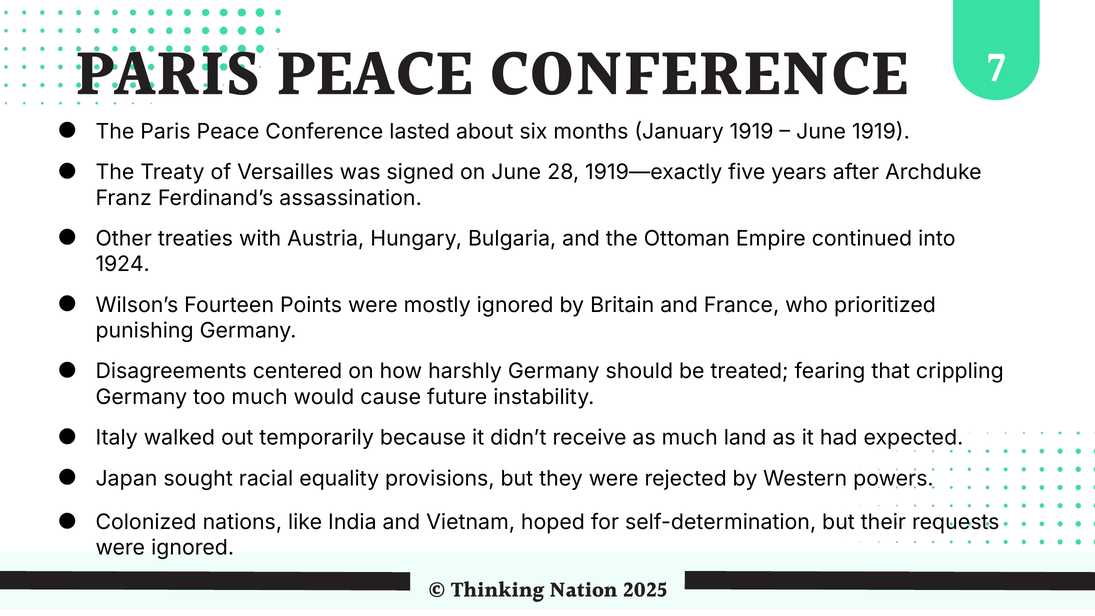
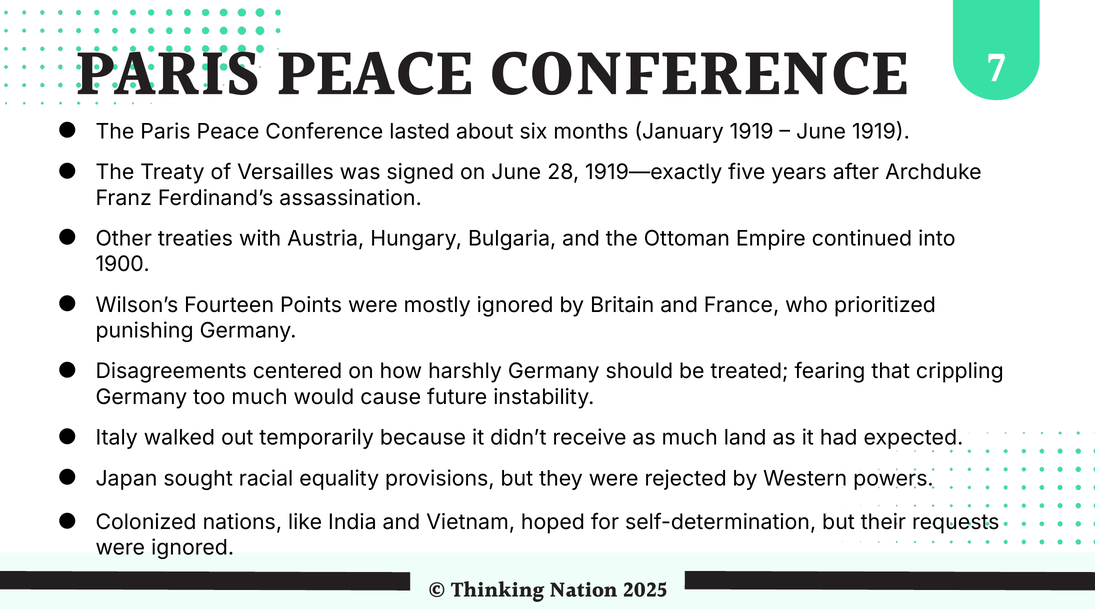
1924: 1924 -> 1900
